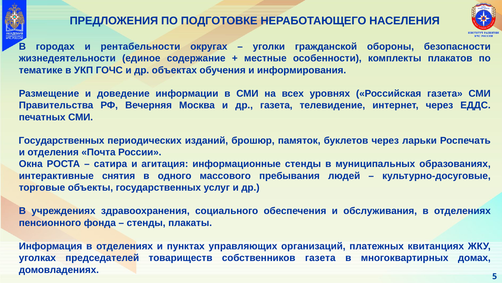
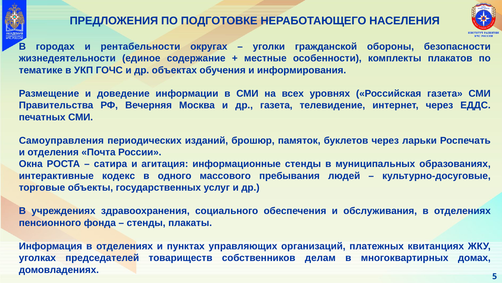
Государственных at (62, 140): Государственных -> Самоуправления
снятия: снятия -> кодекс
собственников газета: газета -> делам
